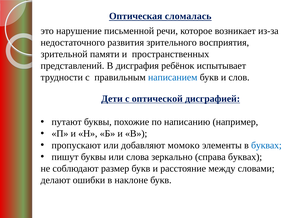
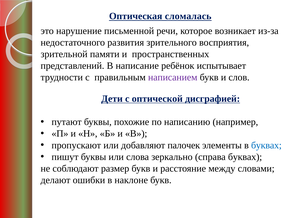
дисграфия: дисграфия -> написание
написанием colour: blue -> purple
момоко: момоко -> палочек
